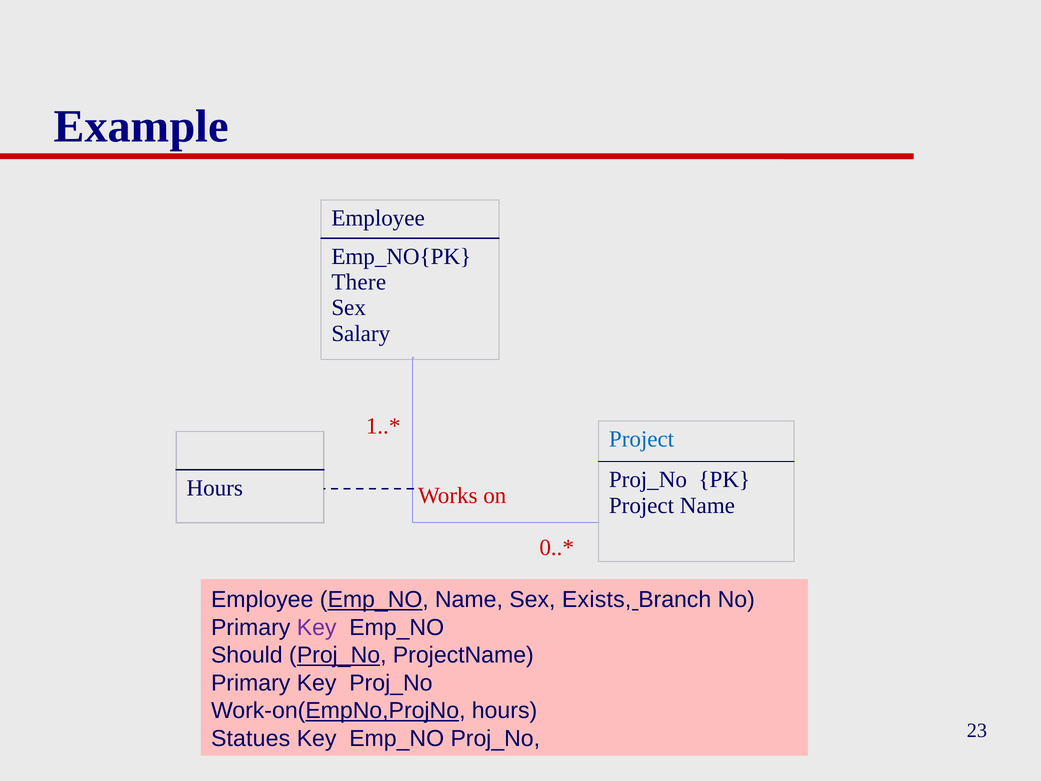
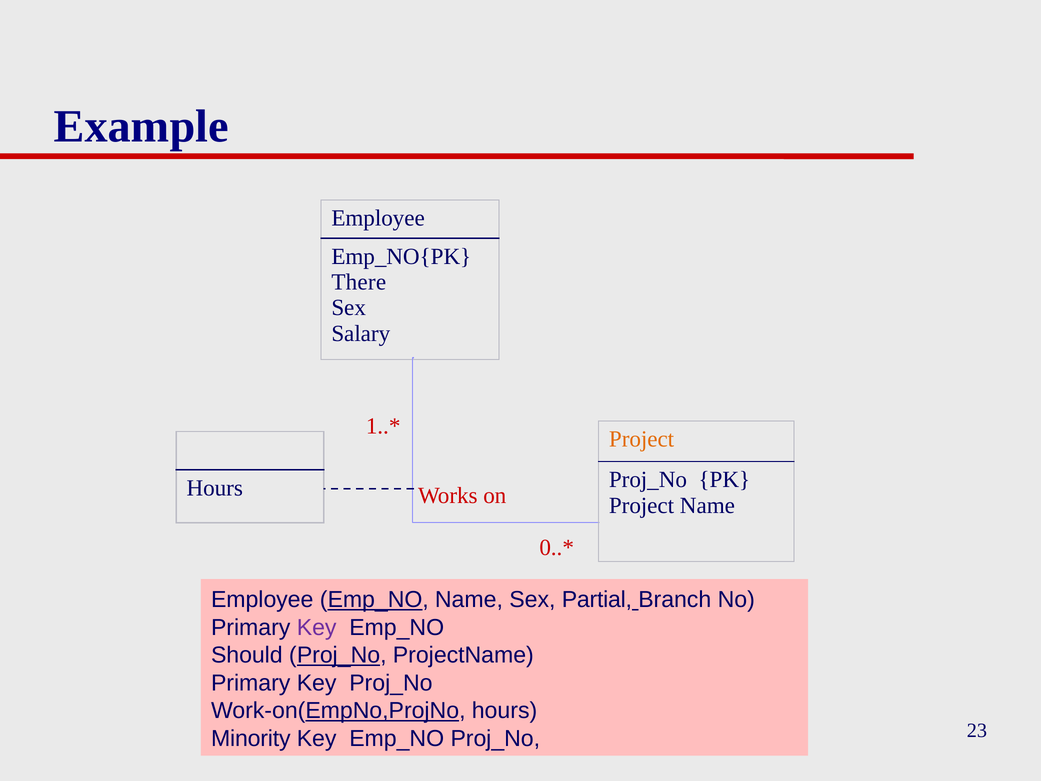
Project at (642, 439) colour: blue -> orange
Exists: Exists -> Partial
Statues: Statues -> Minority
